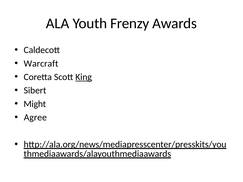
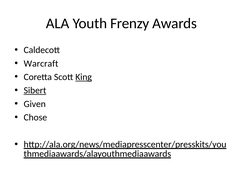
Sibert underline: none -> present
Might: Might -> Given
Agree: Agree -> Chose
